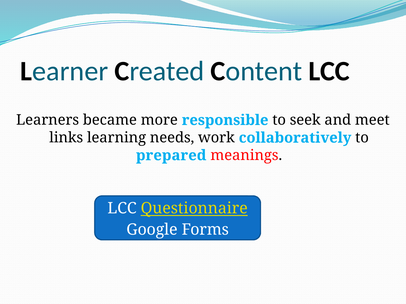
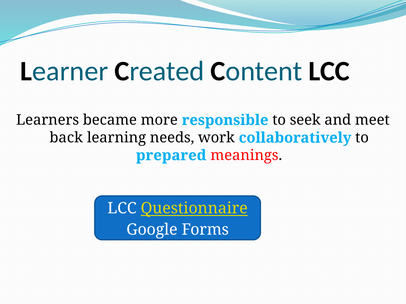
links: links -> back
